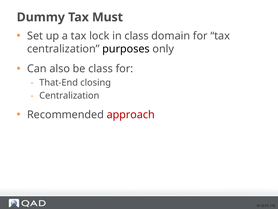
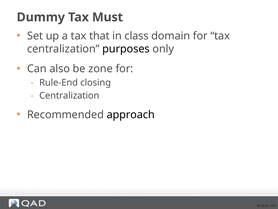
lock: lock -> that
be class: class -> zone
That-End: That-End -> Rule-End
approach colour: red -> black
